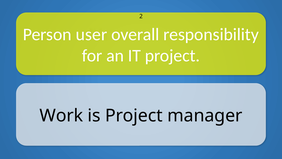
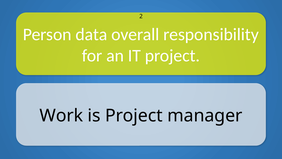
user: user -> data
